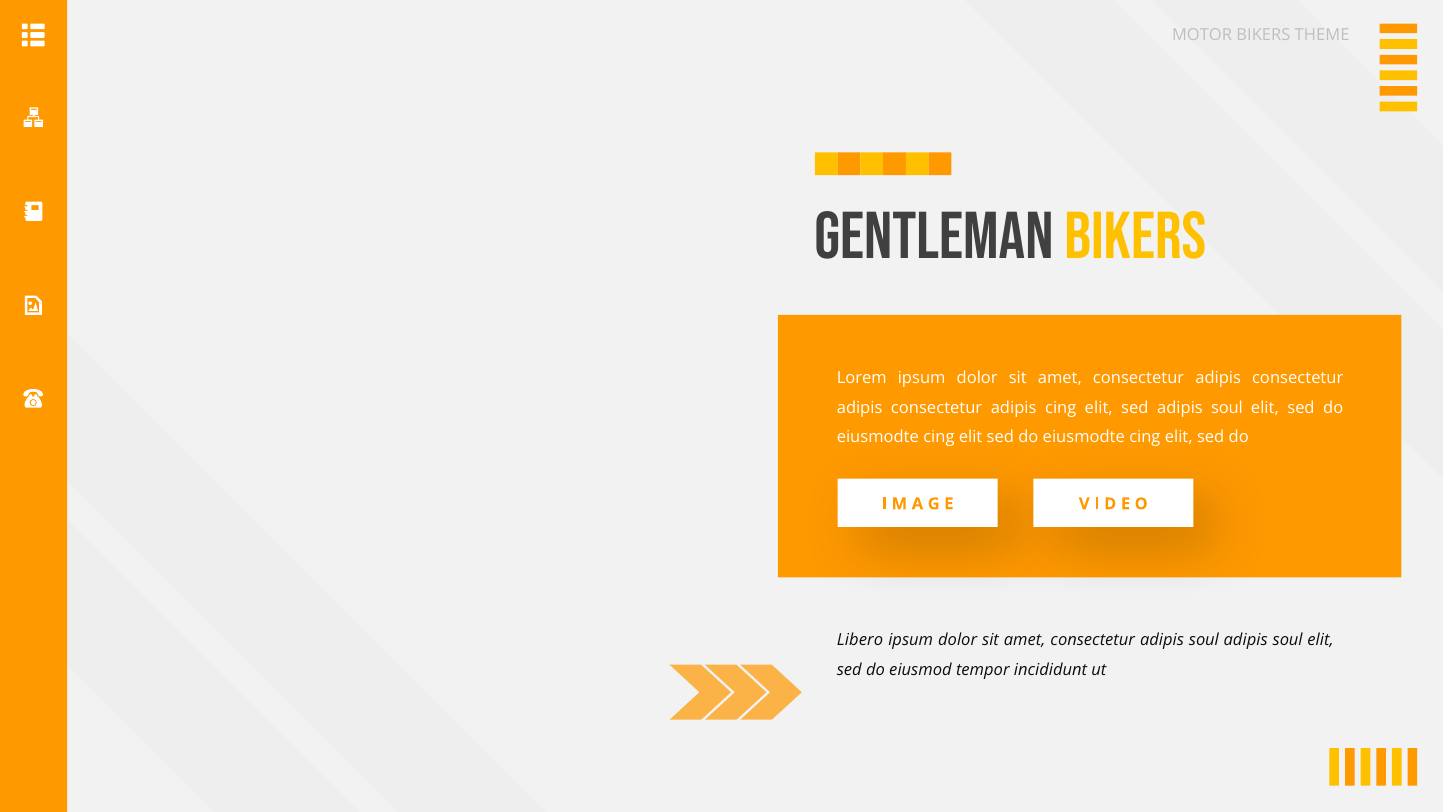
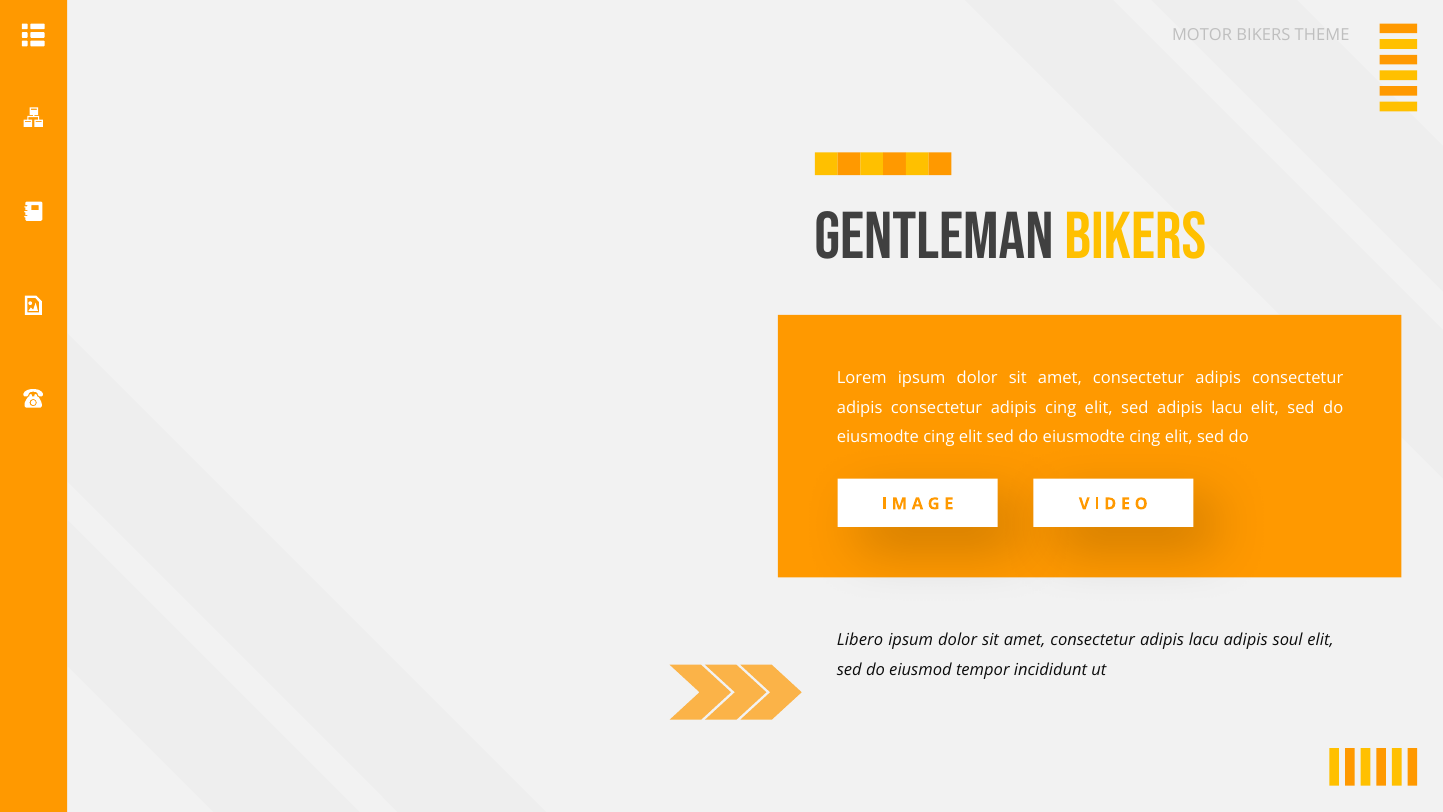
sed adipis soul: soul -> lacu
consectetur adipis soul: soul -> lacu
